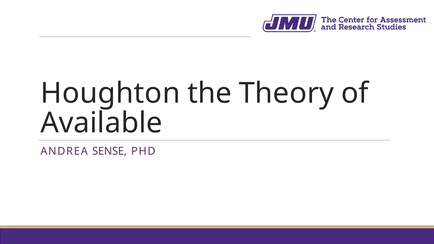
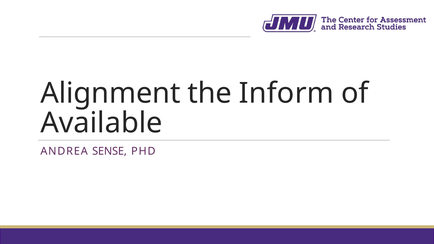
Houghton: Houghton -> Alignment
Theory: Theory -> Inform
